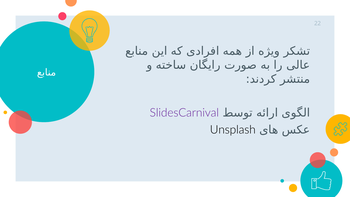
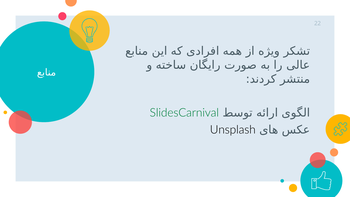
SlidesCarnival colour: purple -> green
